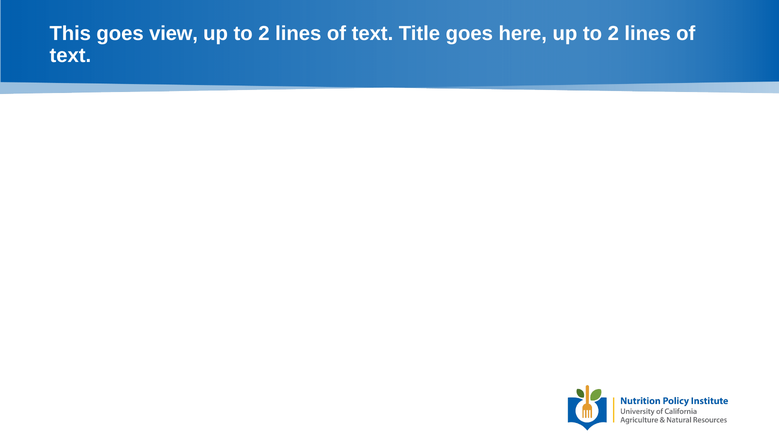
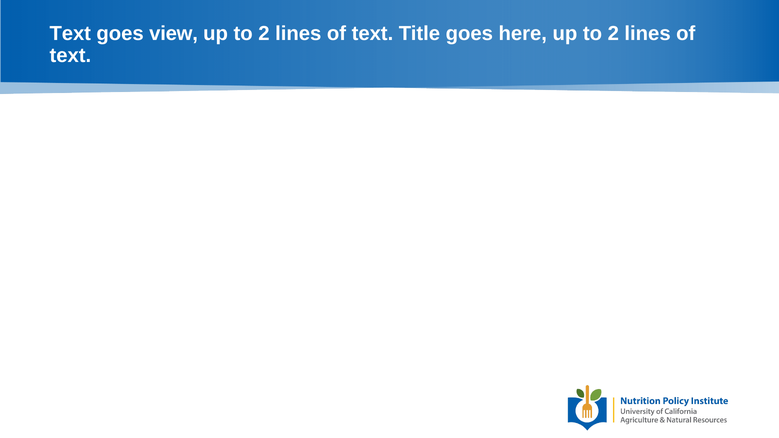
This at (70, 34): This -> Text
